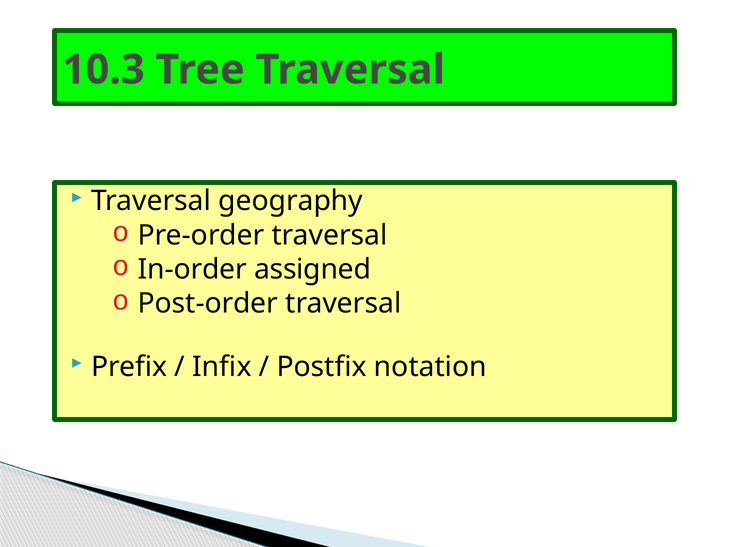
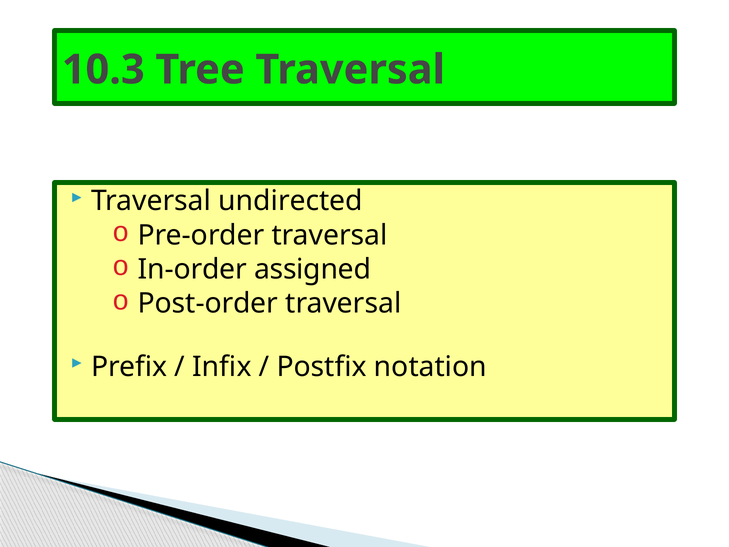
geography: geography -> undirected
